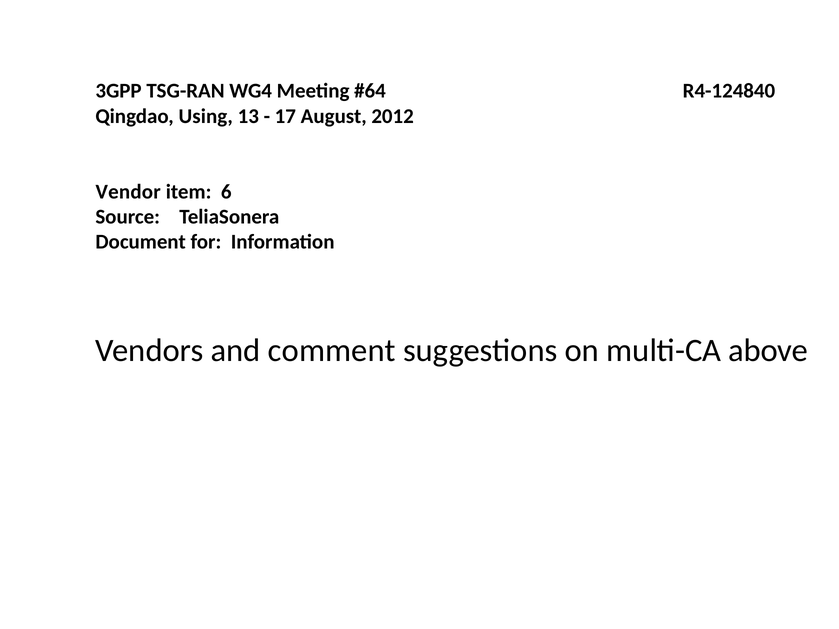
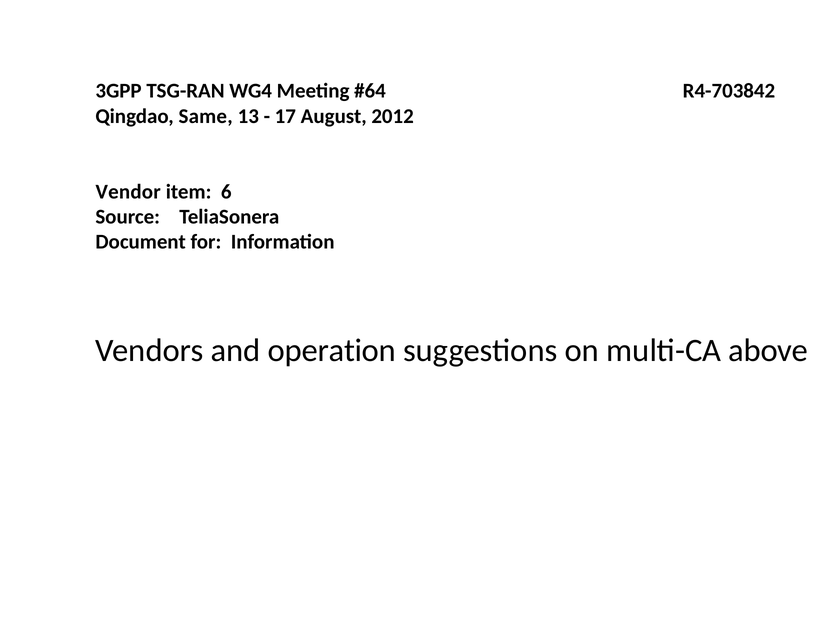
R4-124840: R4-124840 -> R4-703842
Using: Using -> Same
comment: comment -> operation
